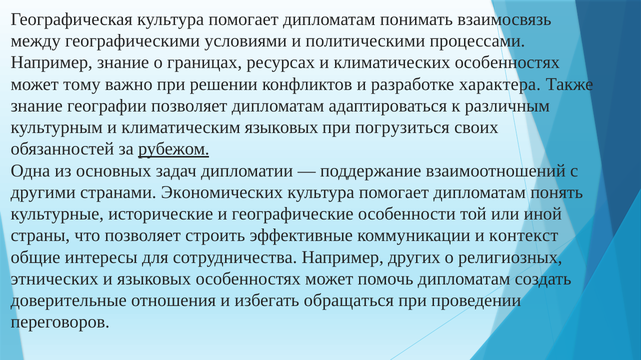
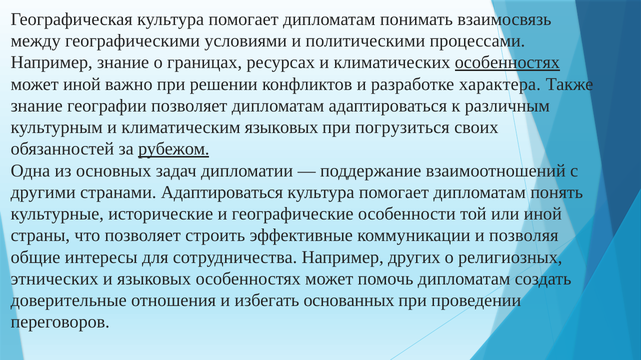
особенностях at (507, 63) underline: none -> present
может тому: тому -> иной
странами Экономических: Экономических -> Адаптироваться
контекст: контекст -> позволяя
обращаться: обращаться -> основанных
